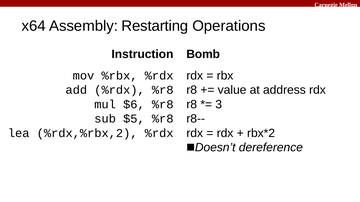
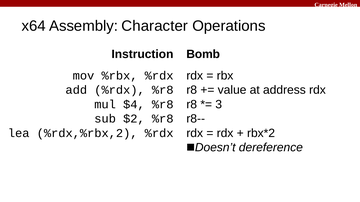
Restarting: Restarting -> Character
$6: $6 -> $4
$5: $5 -> $2
